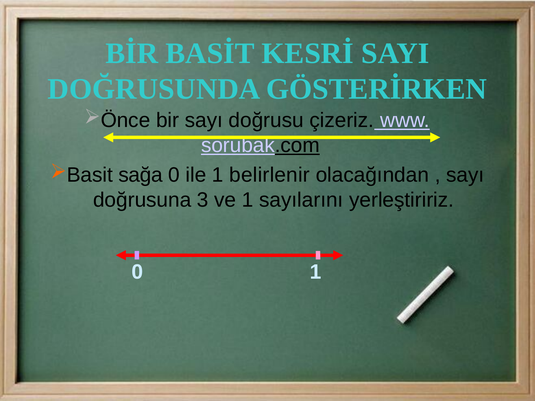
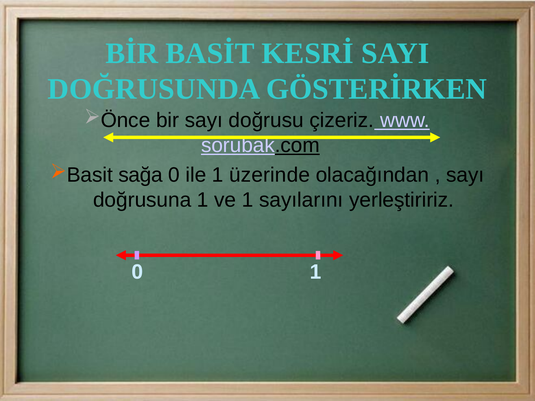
belirlenir: belirlenir -> üzerinde
doğrusuna 3: 3 -> 1
